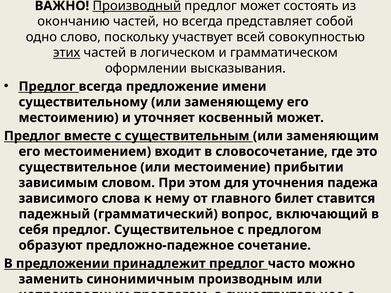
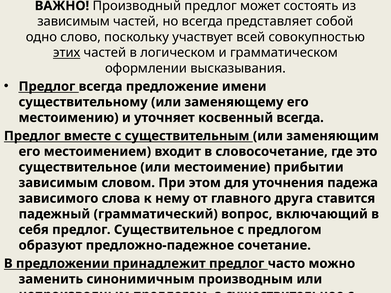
Производный underline: present -> none
окончанию at (74, 21): окончанию -> зависимым
косвенный может: может -> всегда
билет: билет -> друга
